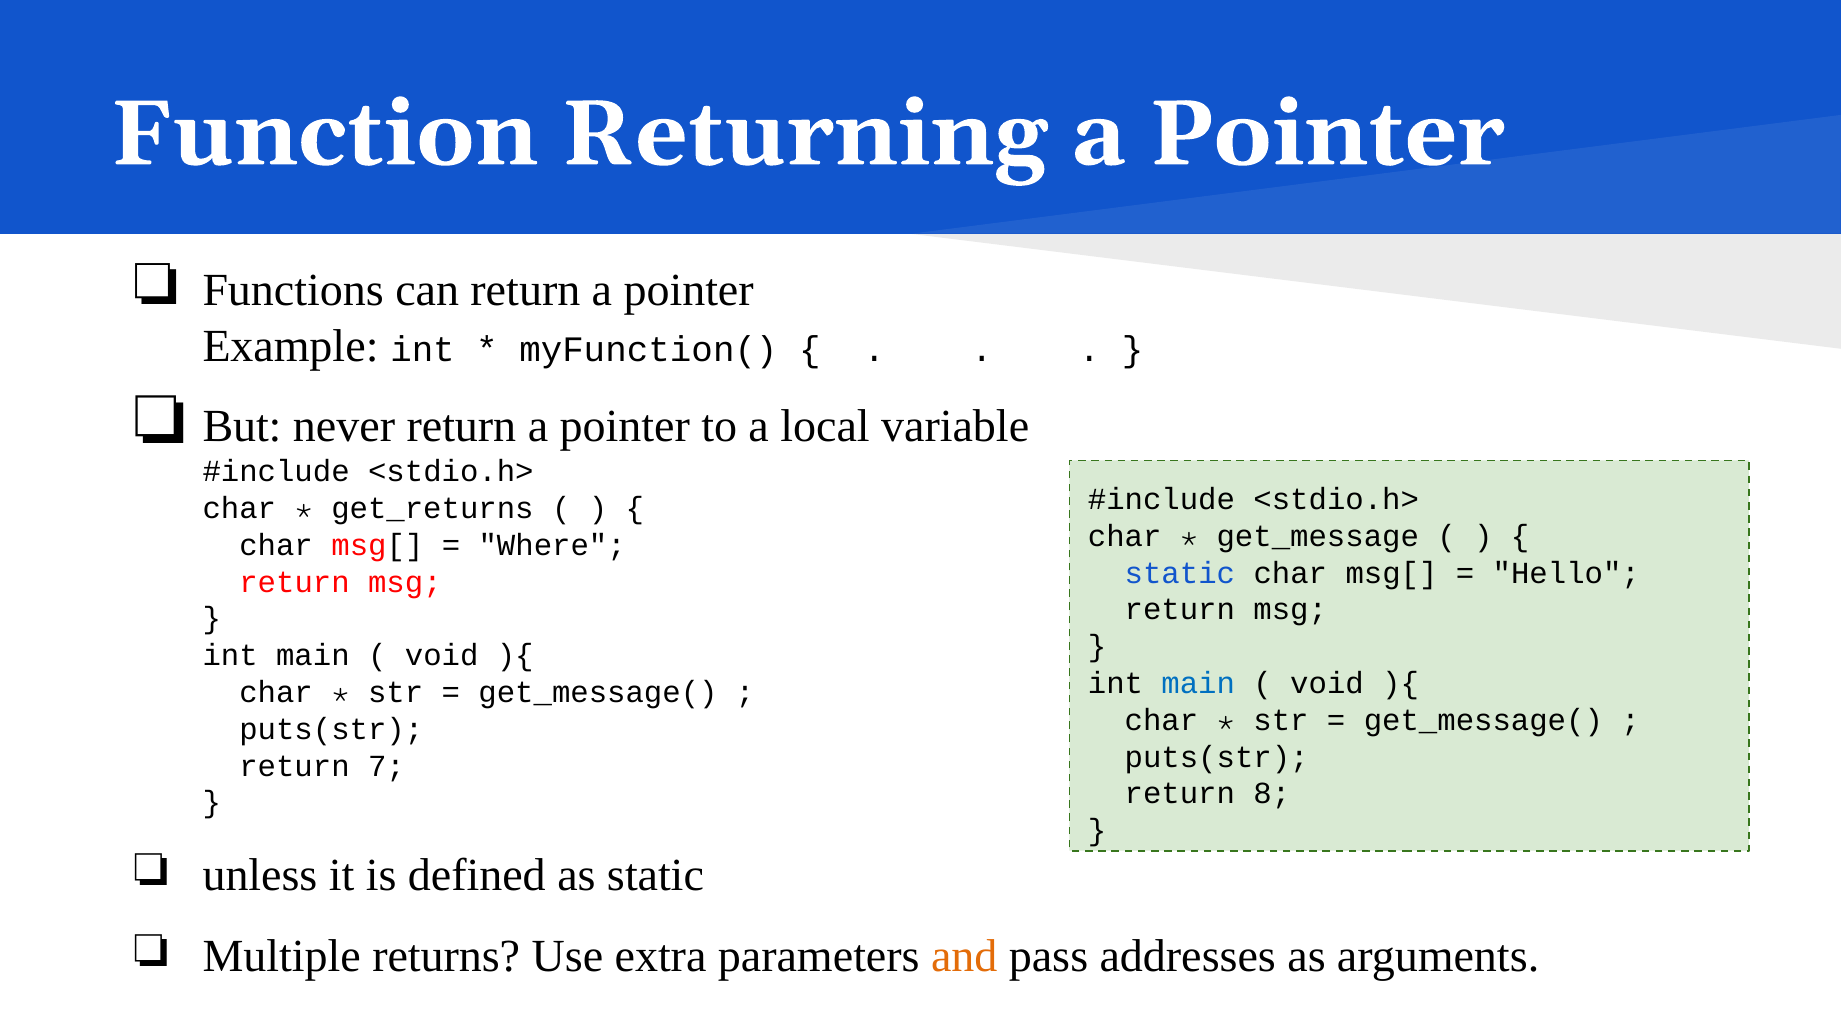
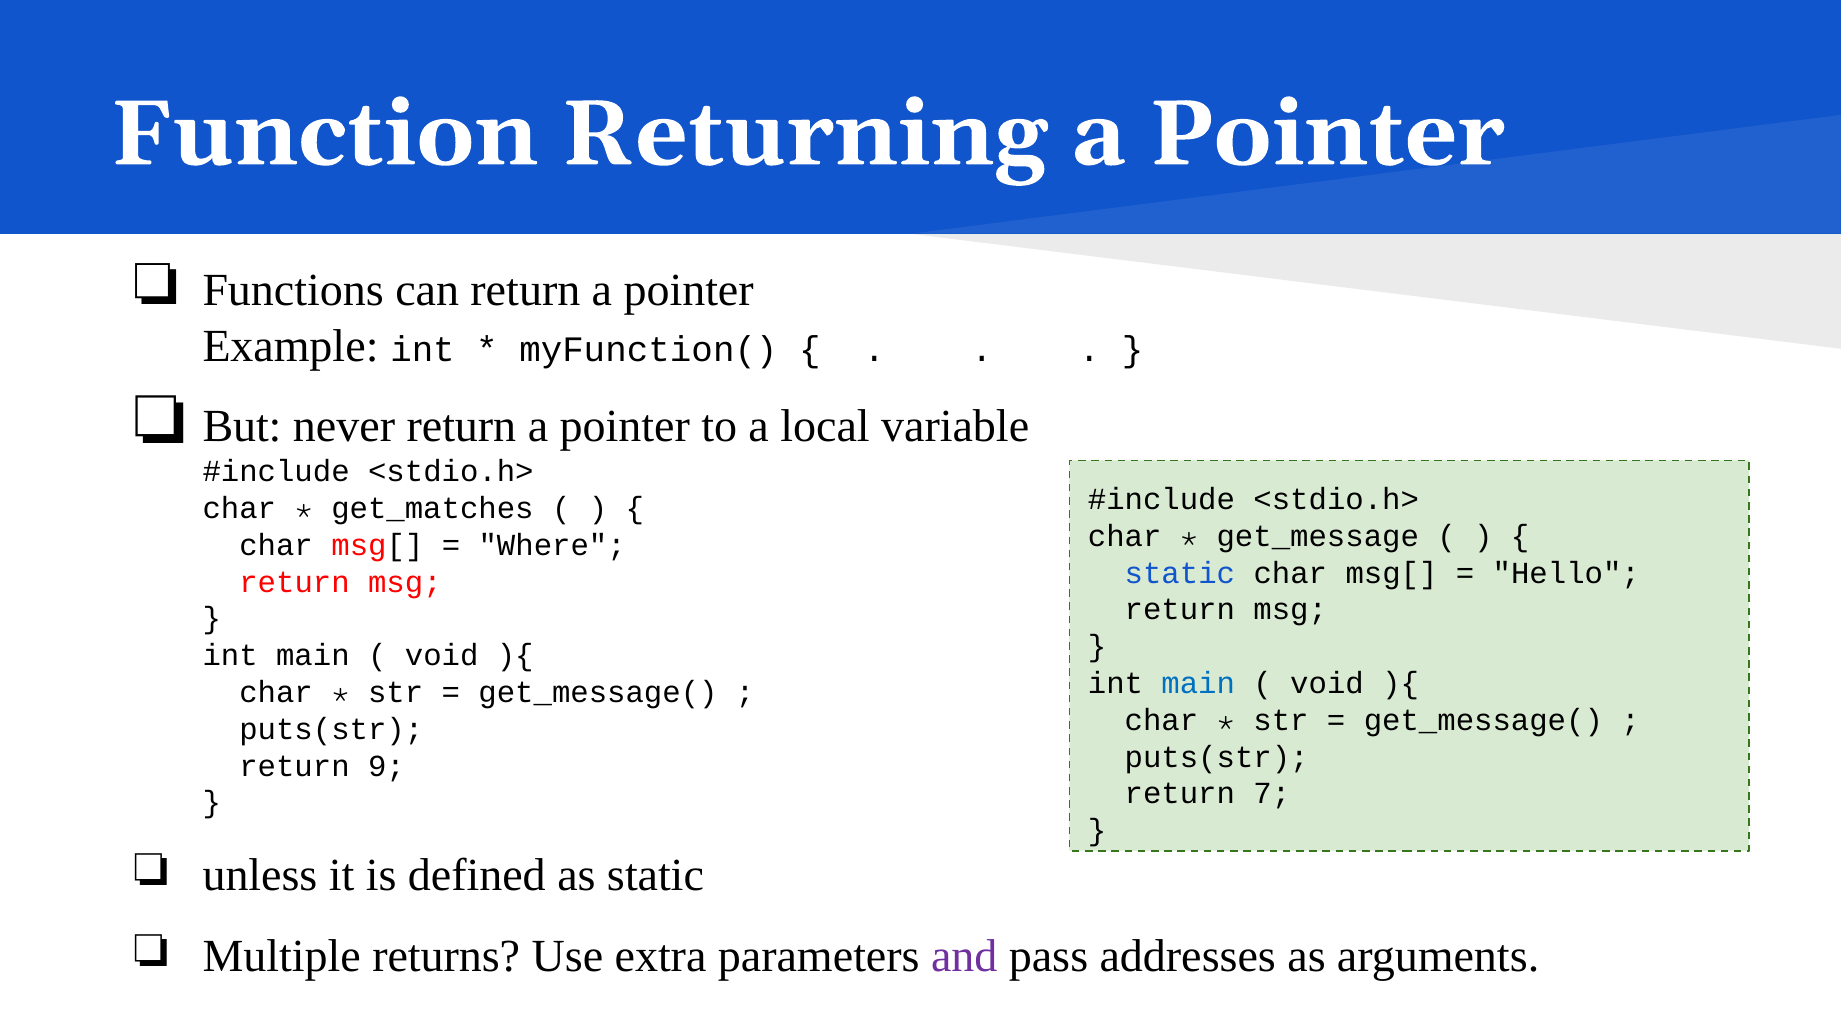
get_returns: get_returns -> get_matches
7: 7 -> 9
8: 8 -> 7
and colour: orange -> purple
